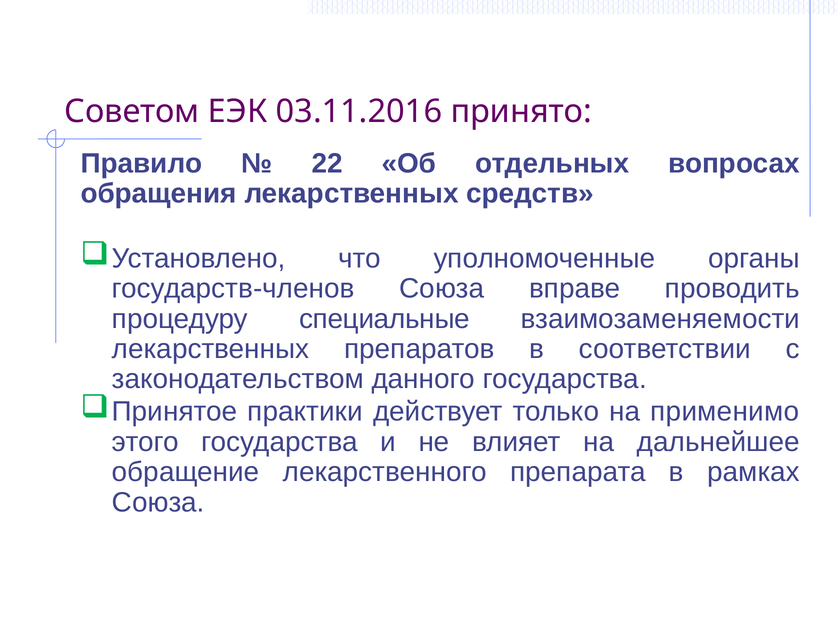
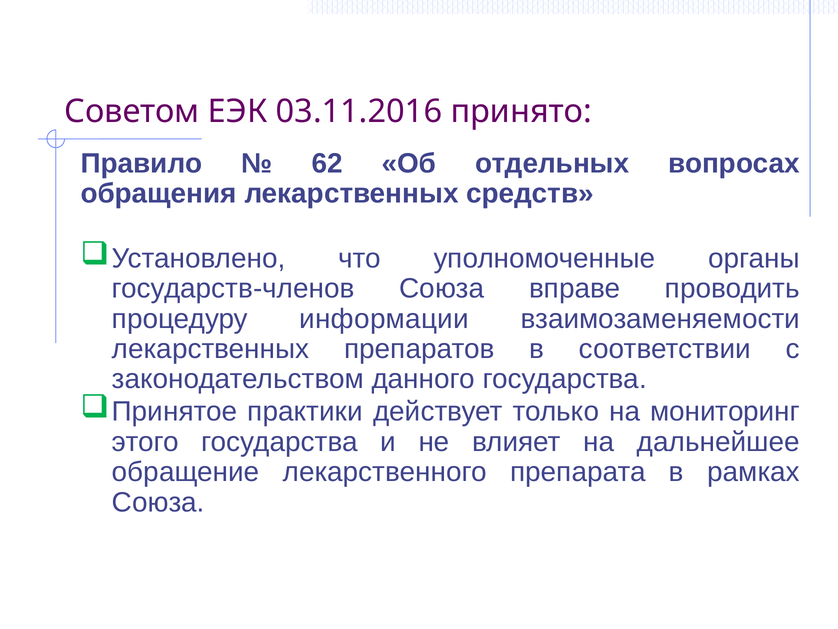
22: 22 -> 62
специальные: специальные -> информации
применимо: применимо -> мониторинг
